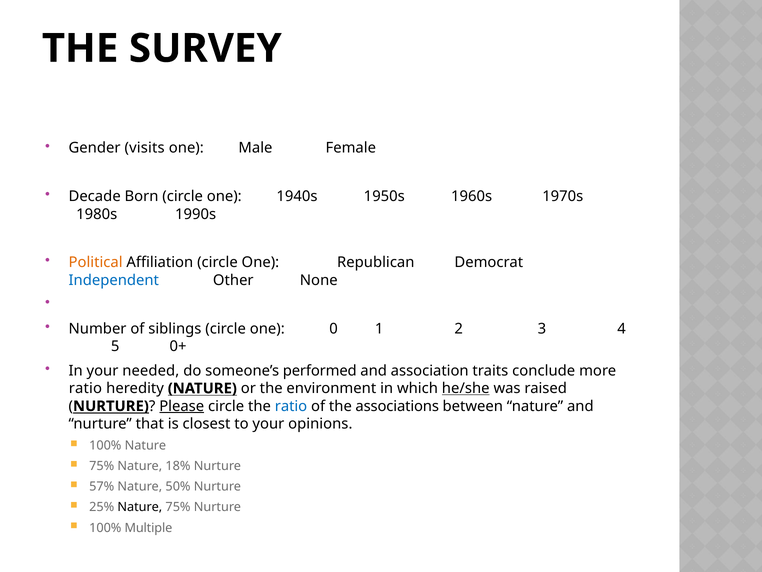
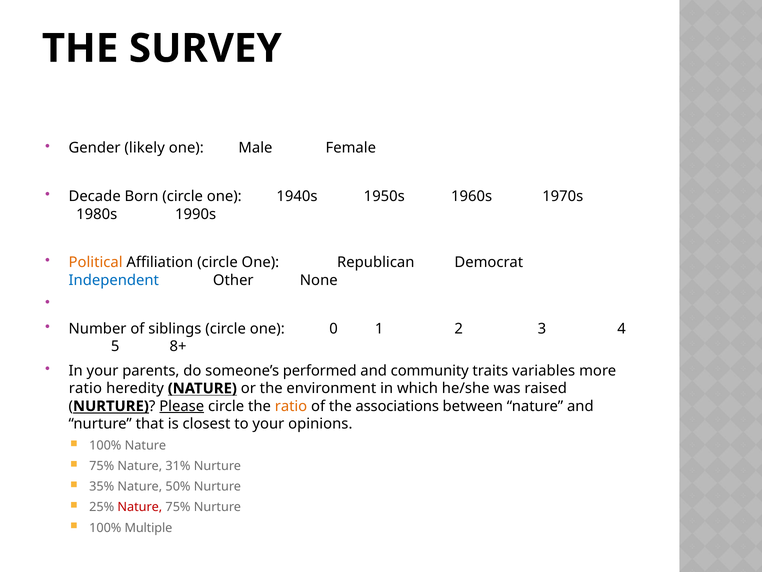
visits: visits -> likely
0+: 0+ -> 8+
needed: needed -> parents
association: association -> community
conclude: conclude -> variables
he/she underline: present -> none
ratio at (291, 406) colour: blue -> orange
18%: 18% -> 31%
57%: 57% -> 35%
Nature at (140, 507) colour: black -> red
